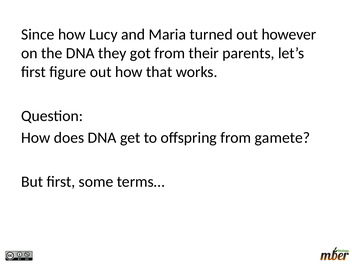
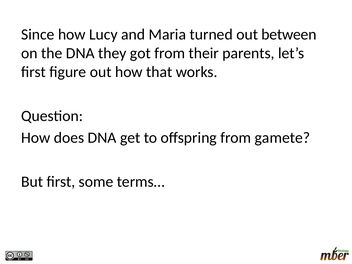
however: however -> between
